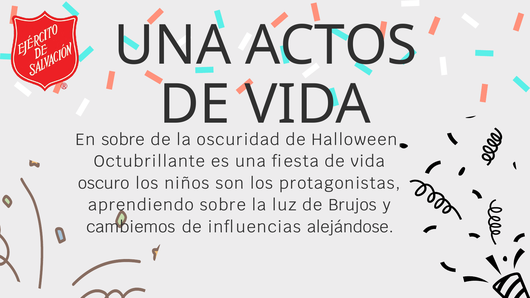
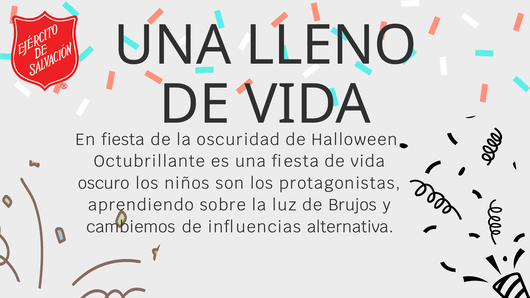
ACTOS: ACTOS -> LLENO
En sobre: sobre -> fiesta
alejándose: alejándose -> alternativa
